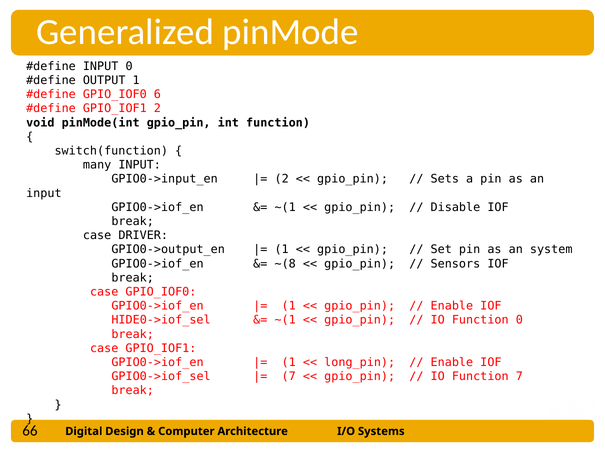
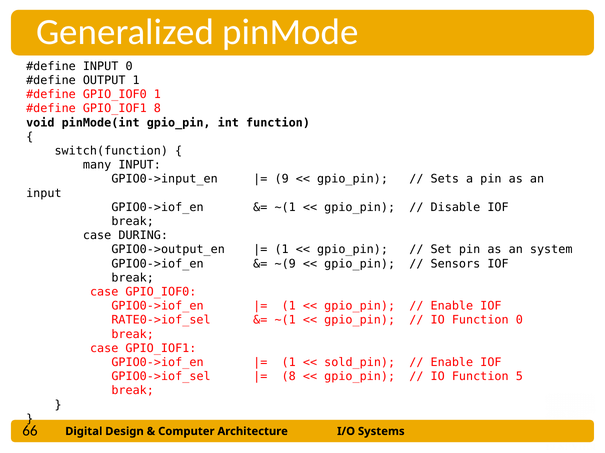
GPIO_IOF0 6: 6 -> 1
GPIO_IOF1 2: 2 -> 8
2 at (282, 179): 2 -> 9
DRIVER: DRIVER -> DURING
~(8: ~(8 -> ~(9
HIDE0->iof_sel: HIDE0->iof_sel -> RATE0->iof_sel
long_pin: long_pin -> sold_pin
7 at (289, 377): 7 -> 8
Function 7: 7 -> 5
